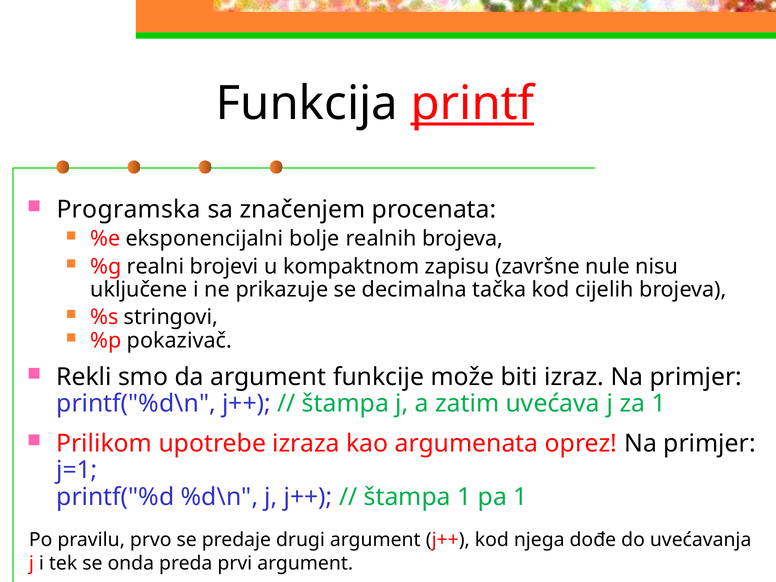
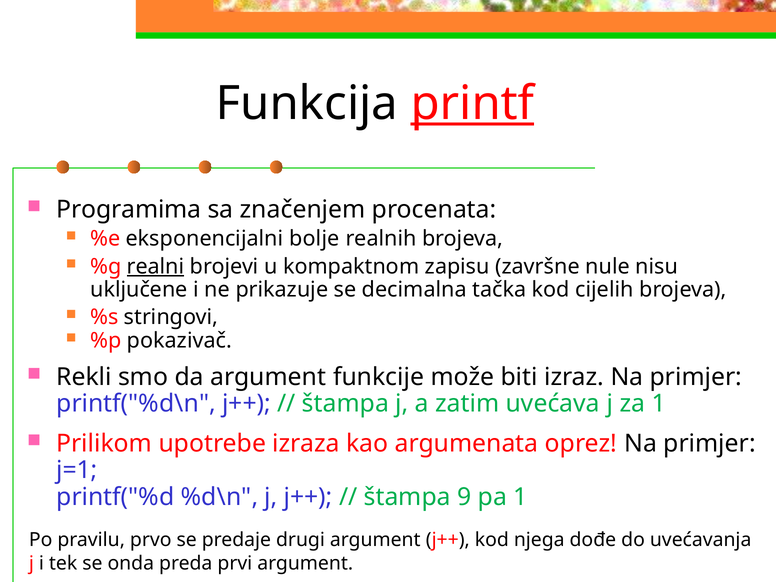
Programska: Programska -> Programima
realni underline: none -> present
štampa 1: 1 -> 9
